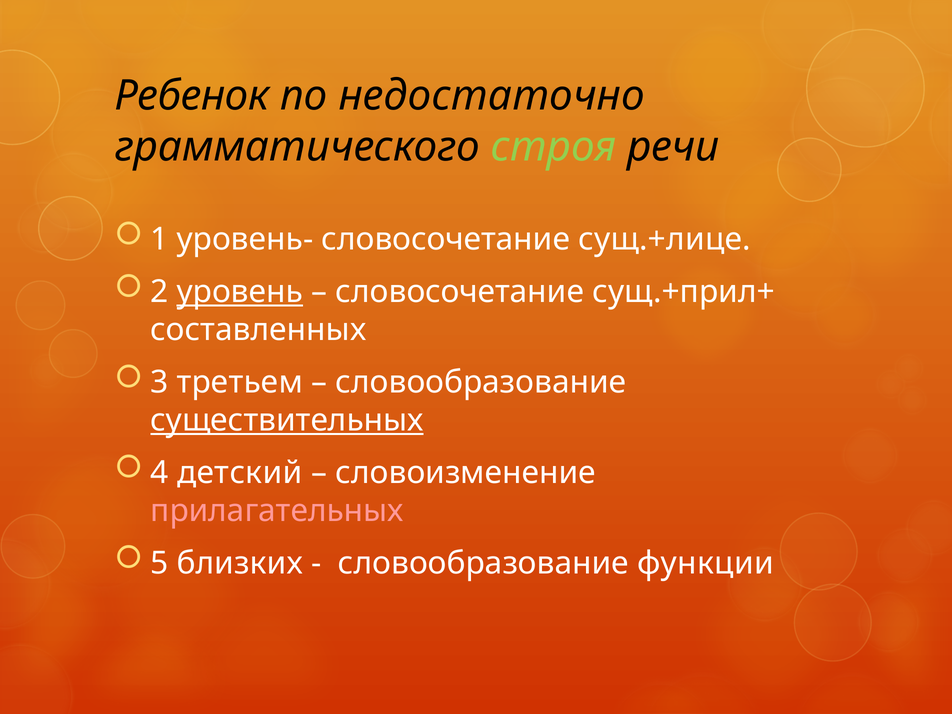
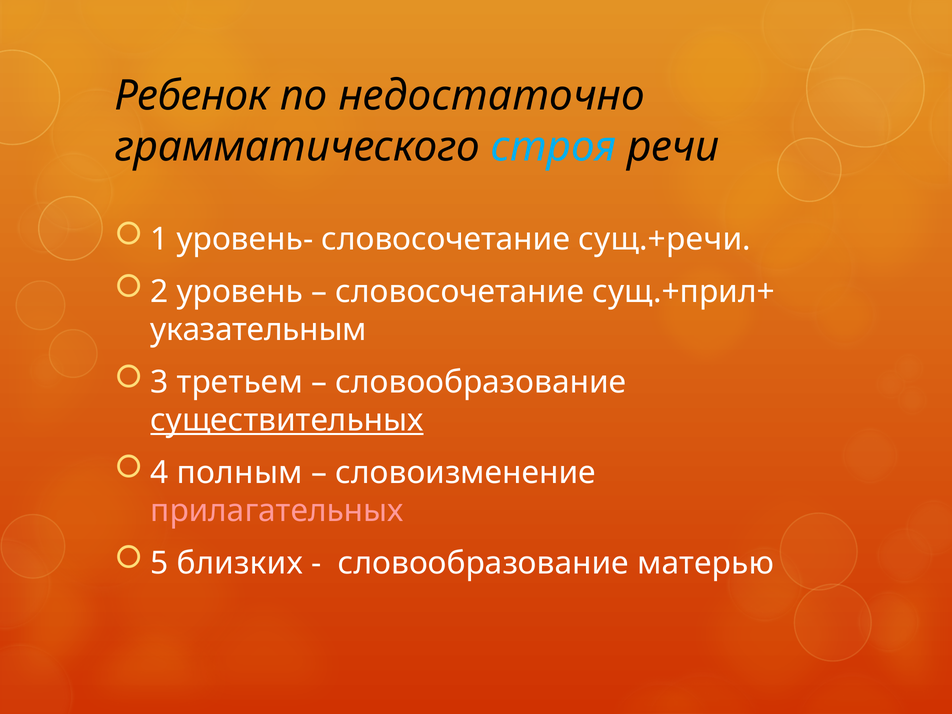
строя colour: light green -> light blue
сущ.+лице: сущ.+лице -> сущ.+речи
уровень underline: present -> none
составленных: составленных -> указательным
детский: детский -> полным
функции: функции -> матерью
